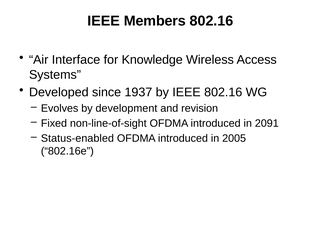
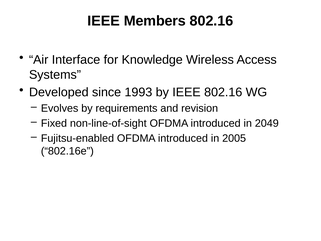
1937: 1937 -> 1993
development: development -> requirements
2091: 2091 -> 2049
Status-enabled: Status-enabled -> Fujitsu-enabled
